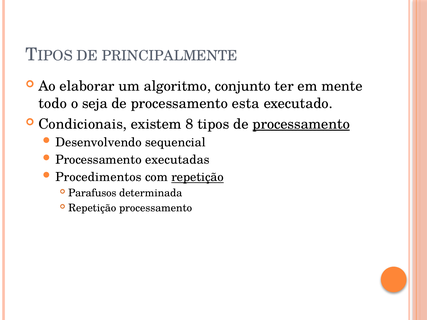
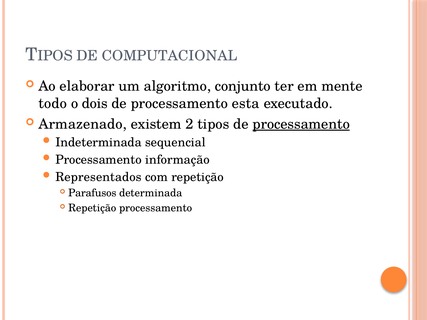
PRINCIPALMENTE: PRINCIPALMENTE -> COMPUTACIONAL
seja: seja -> dois
Condicionais: Condicionais -> Armazenado
8: 8 -> 2
Desenvolvendo: Desenvolvendo -> Indeterminada
executadas: executadas -> informação
Procedimentos: Procedimentos -> Representados
repetição at (198, 177) underline: present -> none
